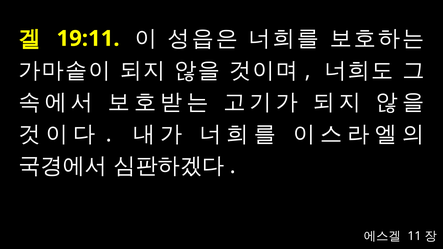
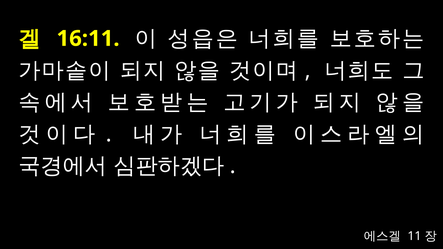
19:11: 19:11 -> 16:11
